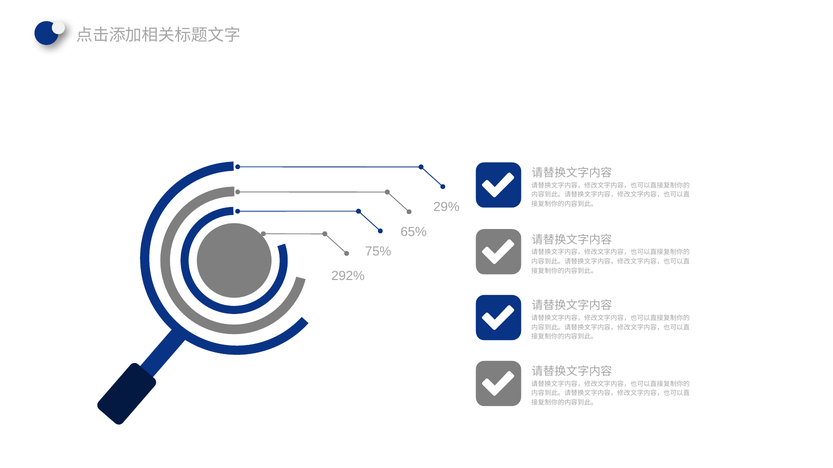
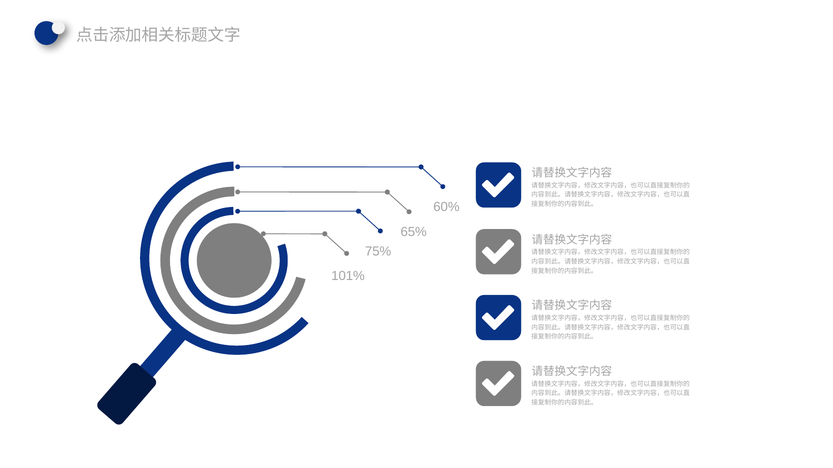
29%: 29% -> 60%
292%: 292% -> 101%
